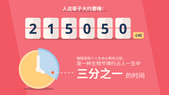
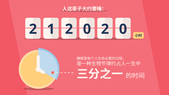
1 5: 5 -> 2
0 5: 5 -> 2
